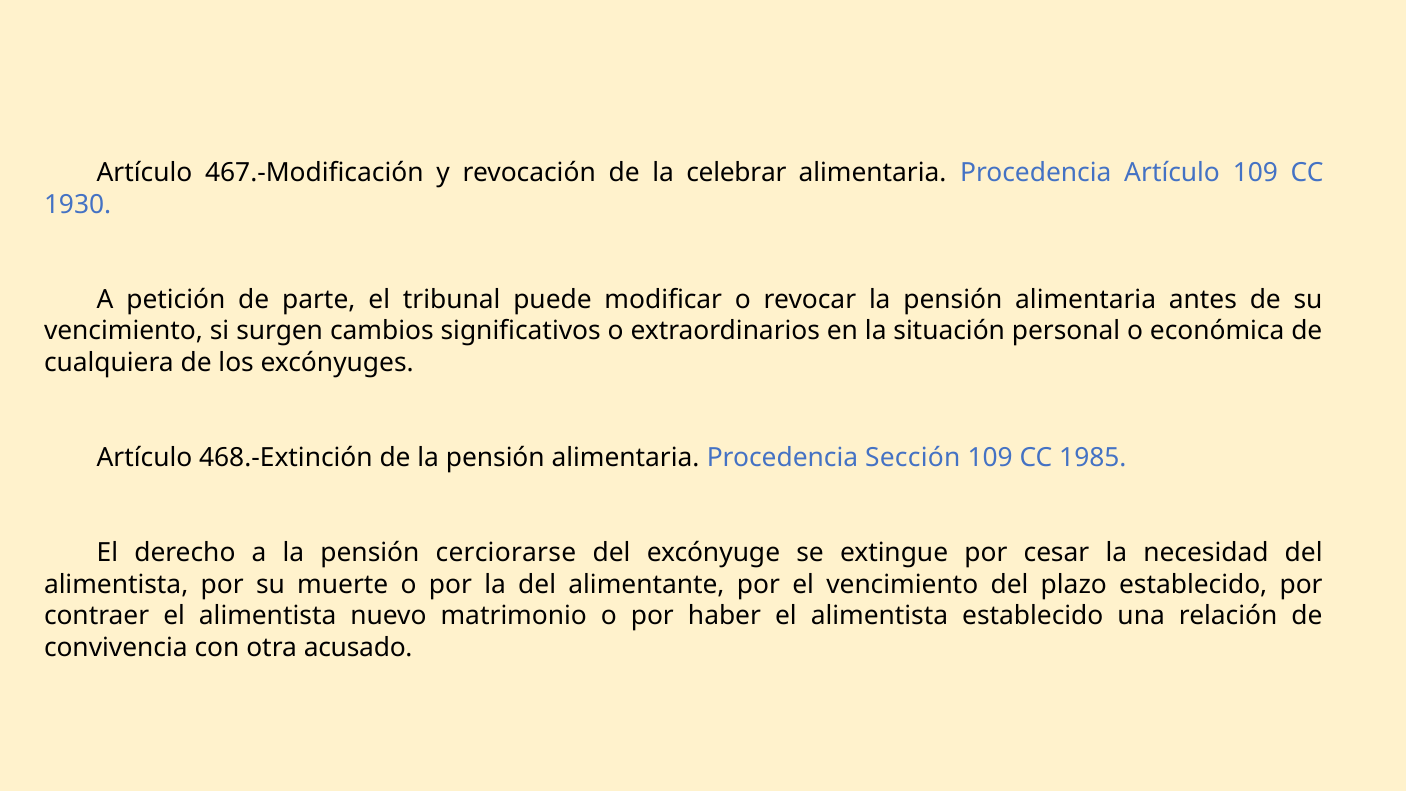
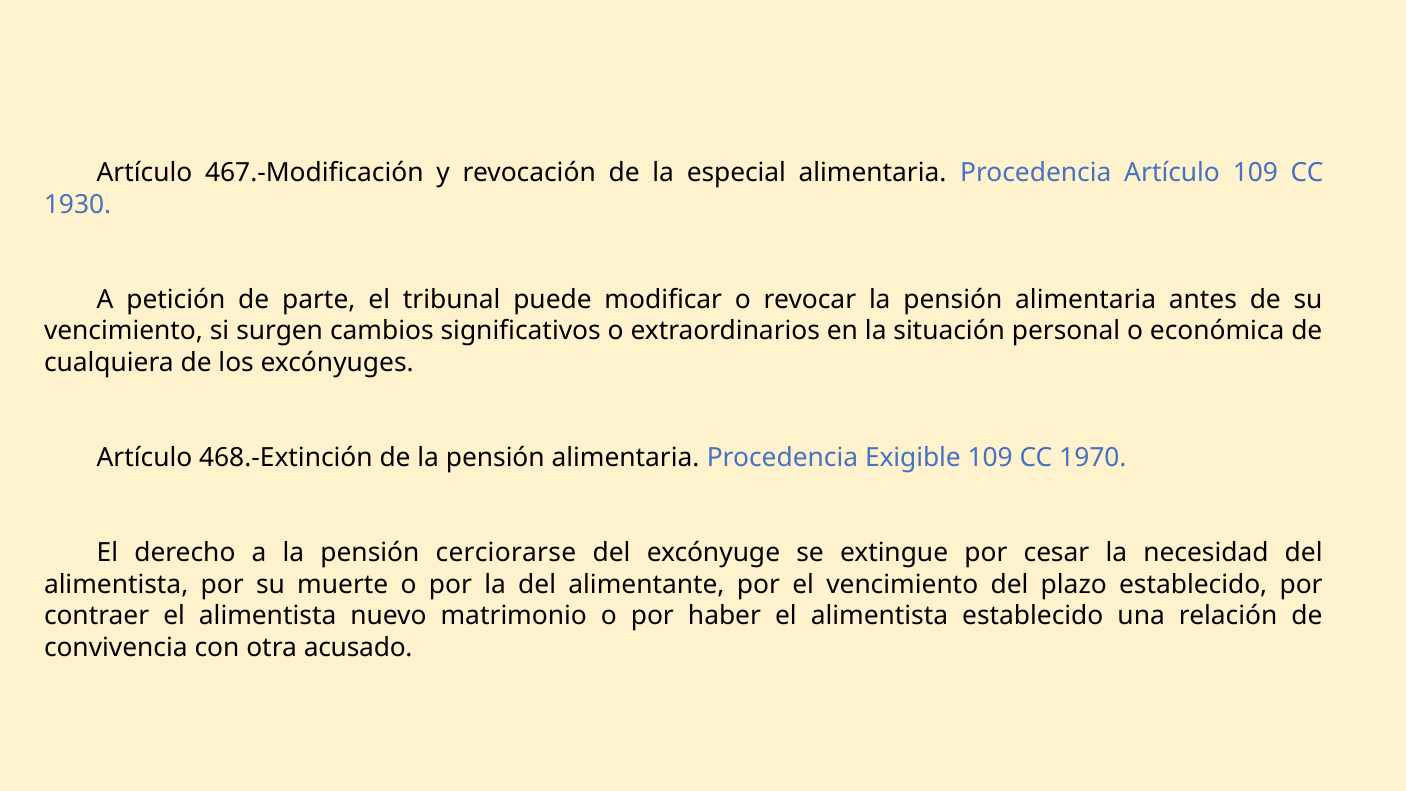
celebrar: celebrar -> especial
Sección: Sección -> Exigible
1985: 1985 -> 1970
